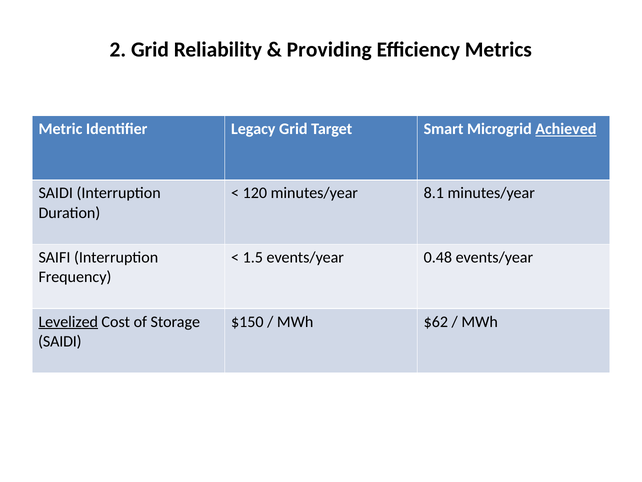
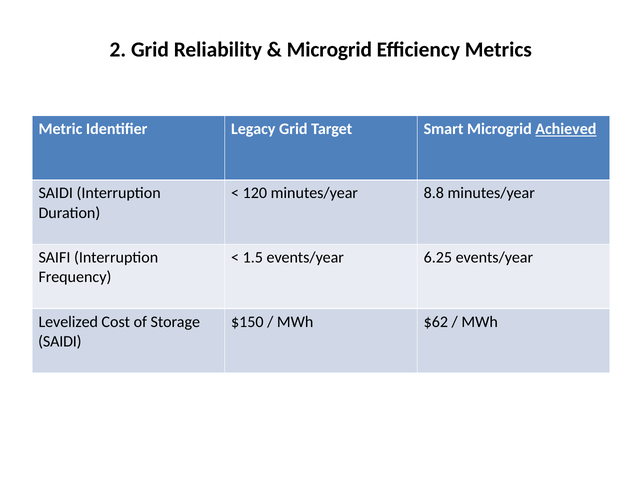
Providing at (329, 50): Providing -> Microgrid
8.1: 8.1 -> 8.8
0.48: 0.48 -> 6.25
Levelized underline: present -> none
